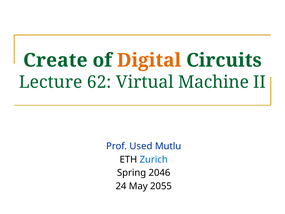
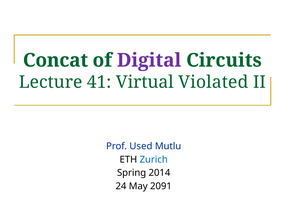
Create: Create -> Concat
Digital colour: orange -> purple
62: 62 -> 41
Machine: Machine -> Violated
2046: 2046 -> 2014
2055: 2055 -> 2091
